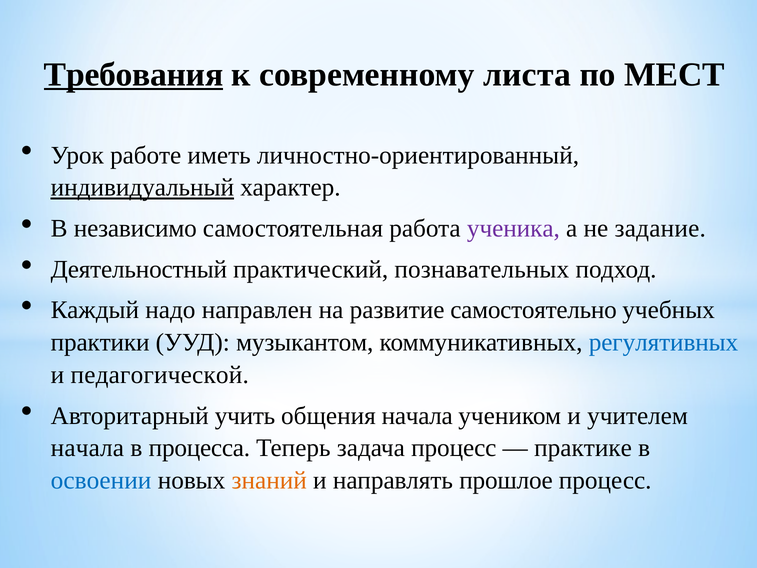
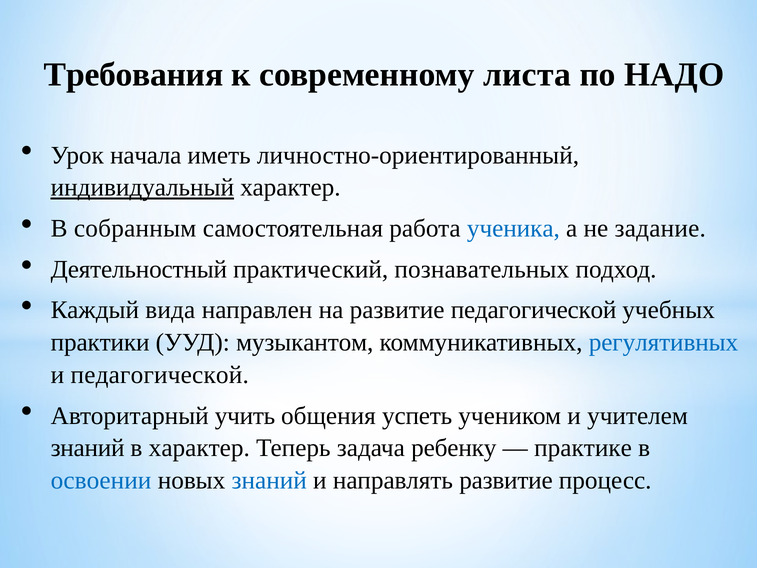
Требования underline: present -> none
МЕСТ: МЕСТ -> НАДО
работе: работе -> начала
независимо: независимо -> собранным
ученика colour: purple -> blue
надо: надо -> вида
развитие самостоятельно: самостоятельно -> педагогической
общения начала: начала -> успеть
начала at (87, 448): начала -> знаний
в процесса: процесса -> характер
задача процесс: процесс -> ребенку
знаний at (269, 480) colour: orange -> blue
направлять прошлое: прошлое -> развитие
